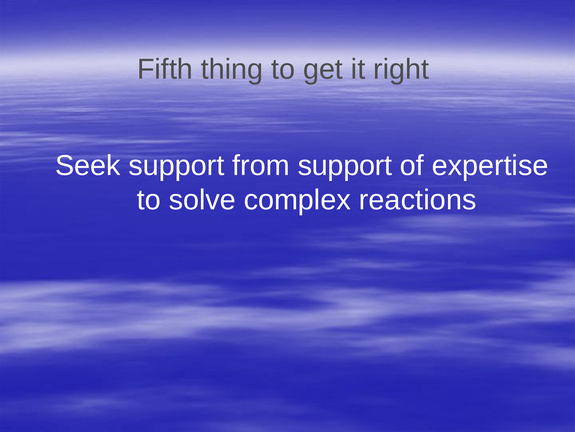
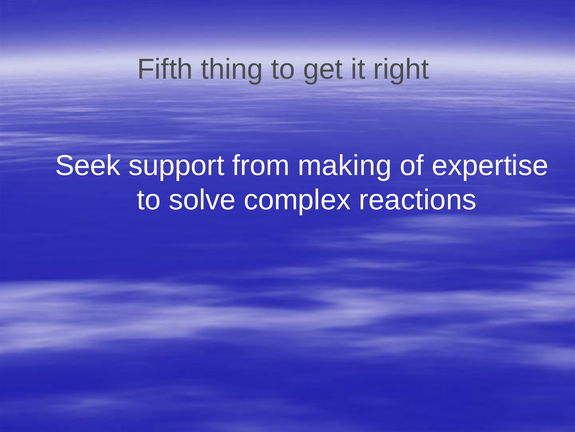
from support: support -> making
